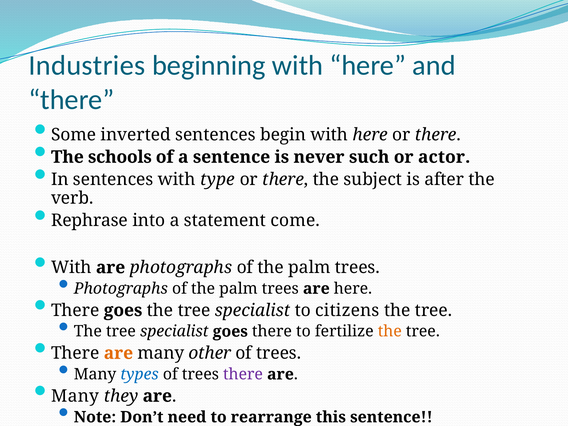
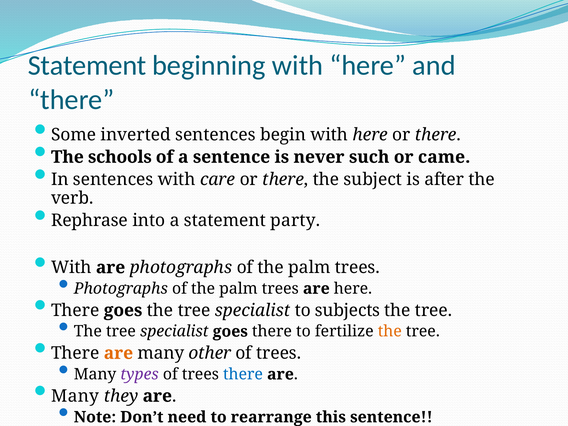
Industries at (87, 66): Industries -> Statement
actor: actor -> came
type: type -> care
come: come -> party
citizens: citizens -> subjects
types colour: blue -> purple
there at (243, 374) colour: purple -> blue
